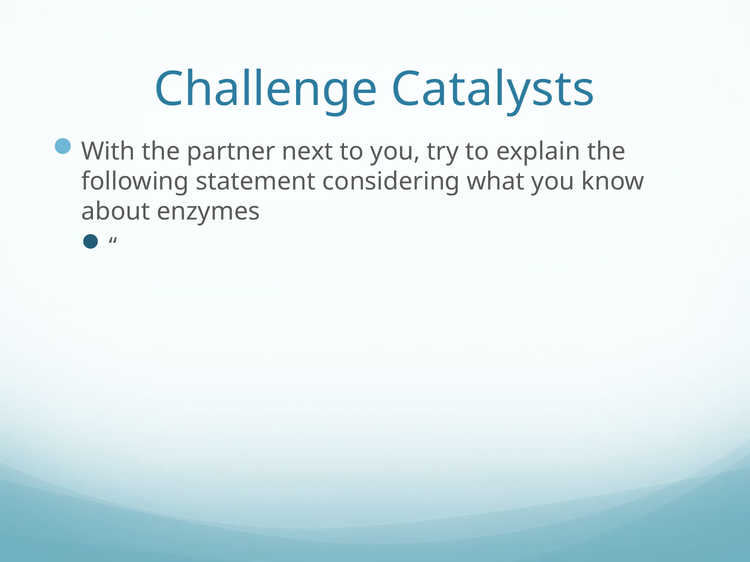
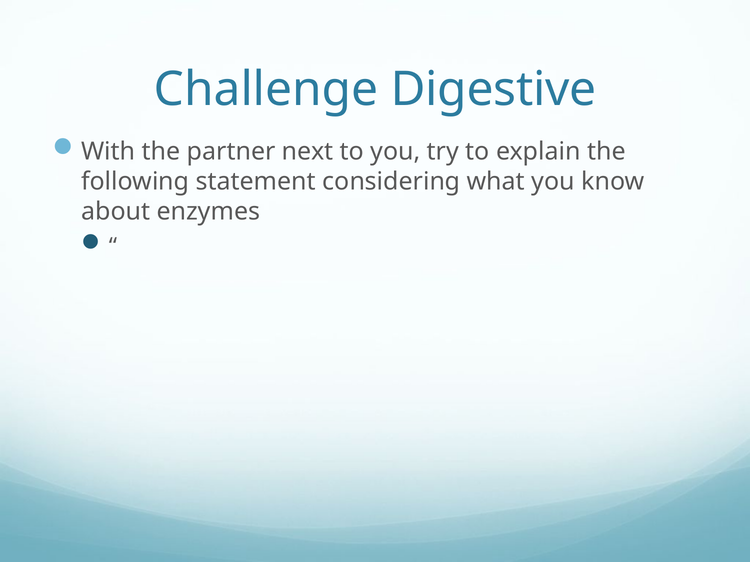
Catalysts: Catalysts -> Digestive
